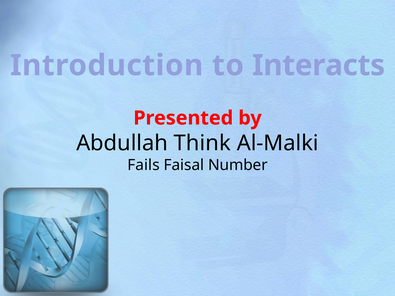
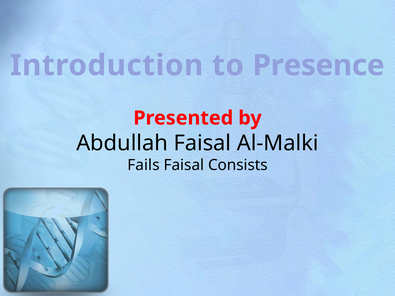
Interacts: Interacts -> Presence
Abdullah Think: Think -> Faisal
Number: Number -> Consists
